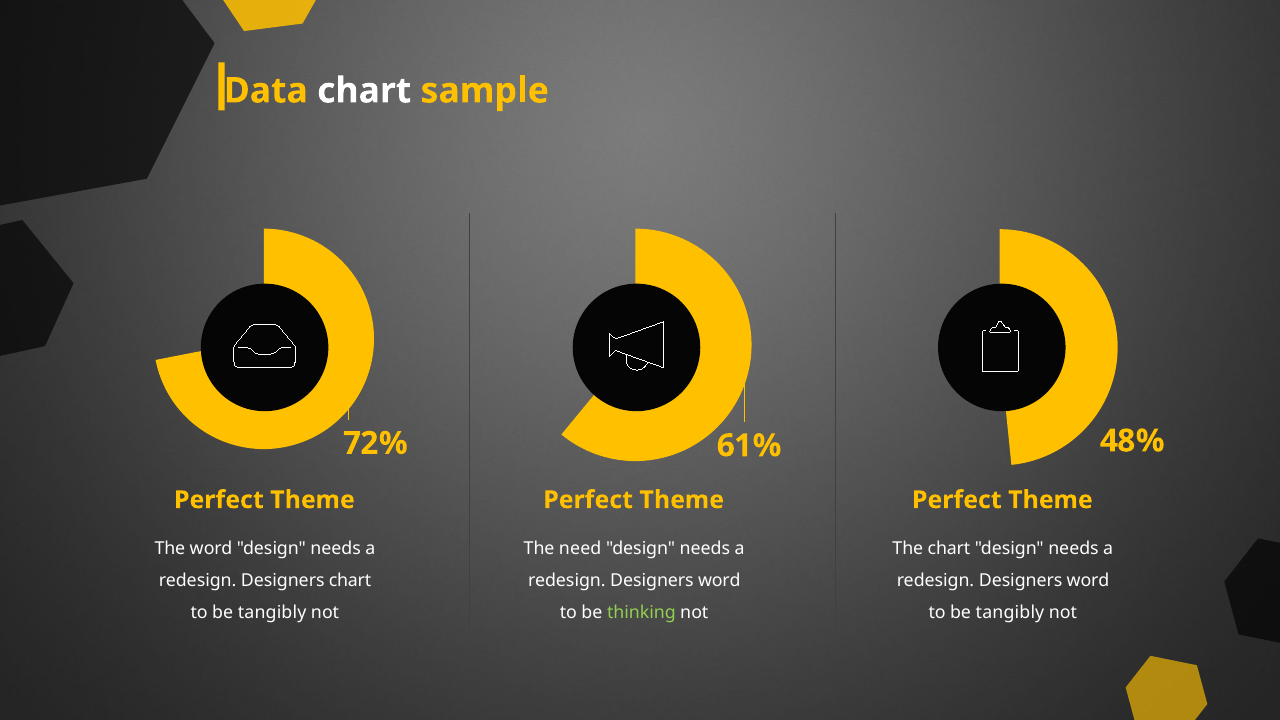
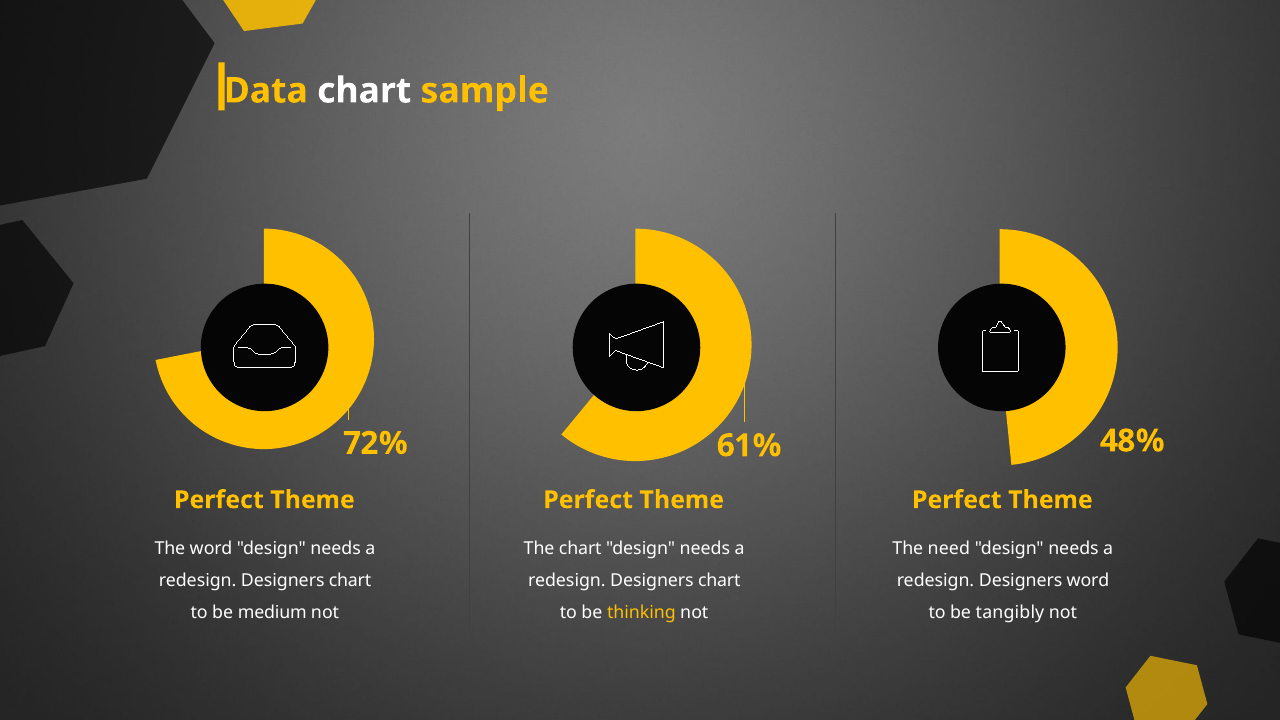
The need: need -> chart
The chart: chart -> need
word at (719, 581): word -> chart
tangibly at (272, 613): tangibly -> medium
thinking colour: light green -> yellow
